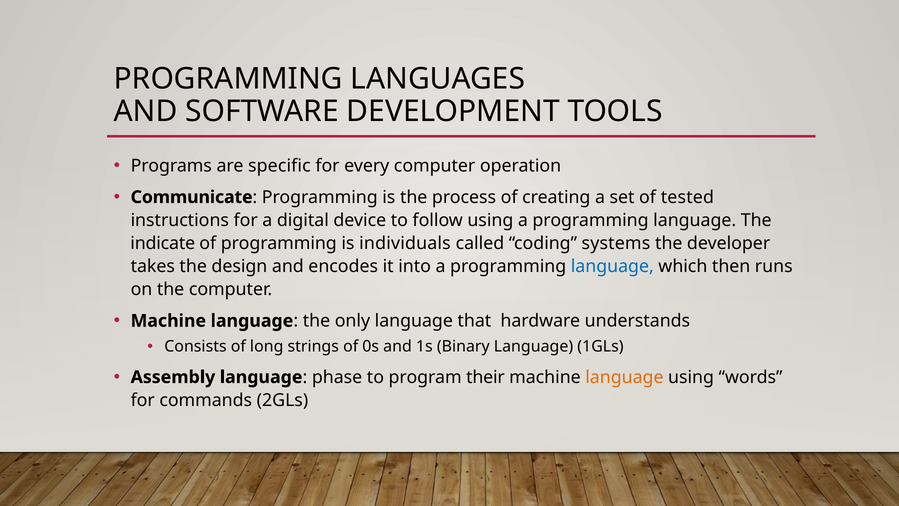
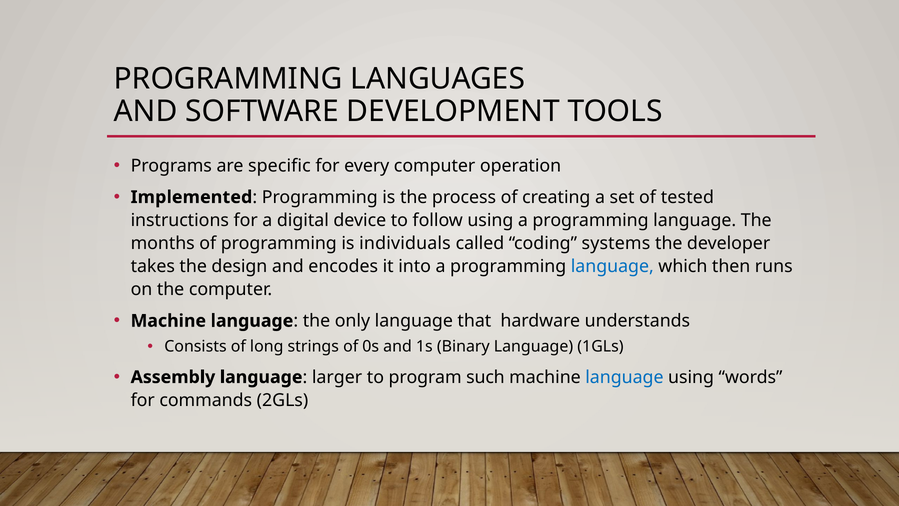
Communicate: Communicate -> Implemented
indicate: indicate -> months
phase: phase -> larger
their: their -> such
language at (624, 377) colour: orange -> blue
